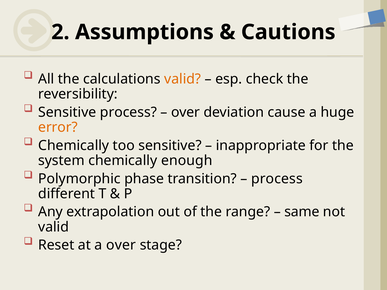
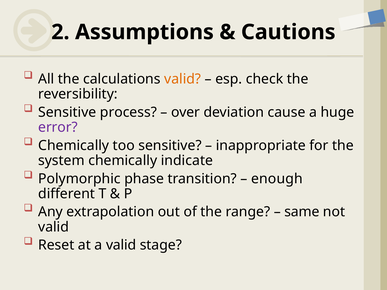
error colour: orange -> purple
enough: enough -> indicate
process at (277, 179): process -> enough
a over: over -> valid
